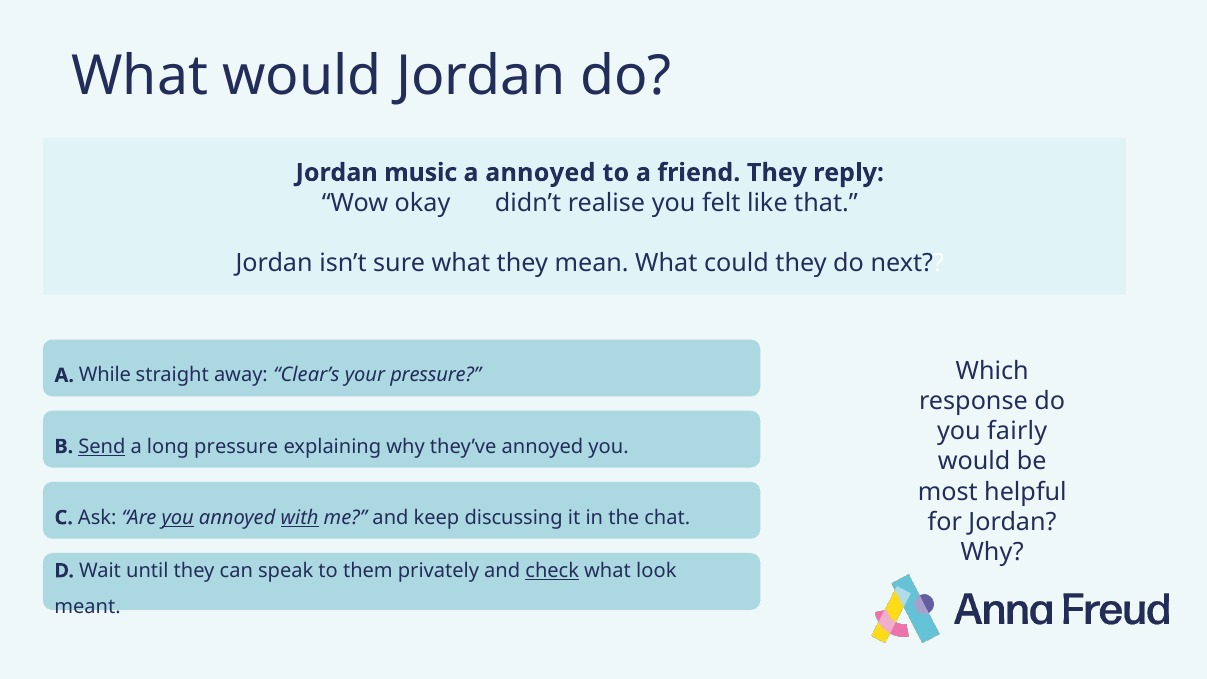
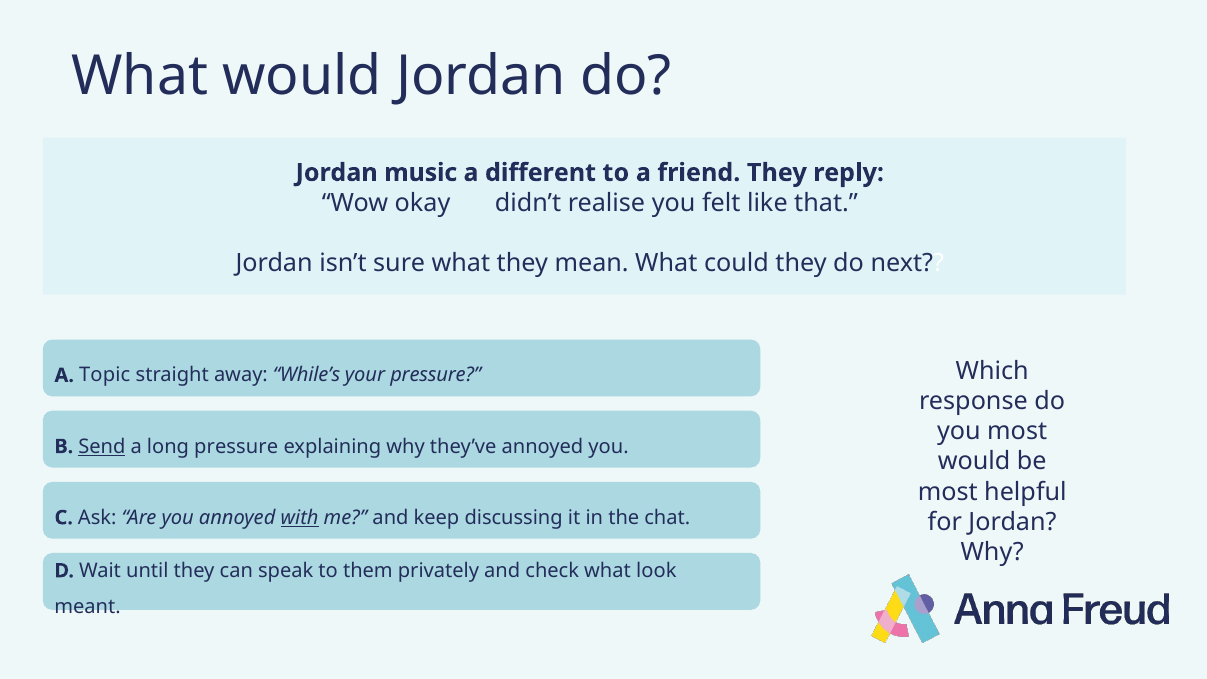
a annoyed: annoyed -> different
While: While -> Topic
Clear’s: Clear’s -> While’s
you fairly: fairly -> most
you at (178, 518) underline: present -> none
check underline: present -> none
